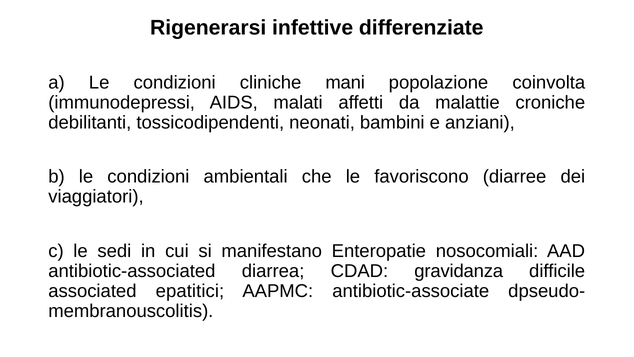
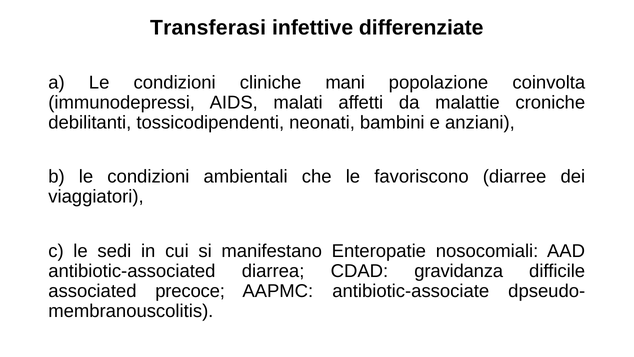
Rigenerarsi: Rigenerarsi -> Transferasi
epatitici: epatitici -> precoce
